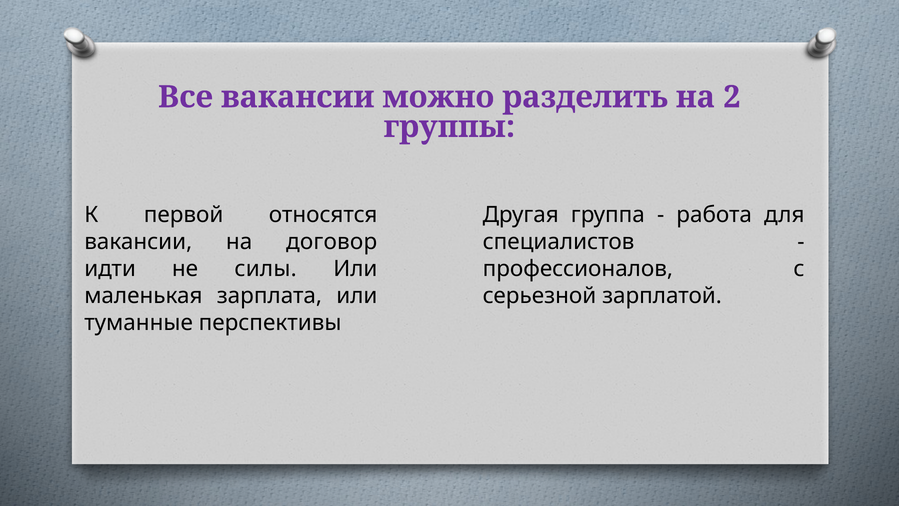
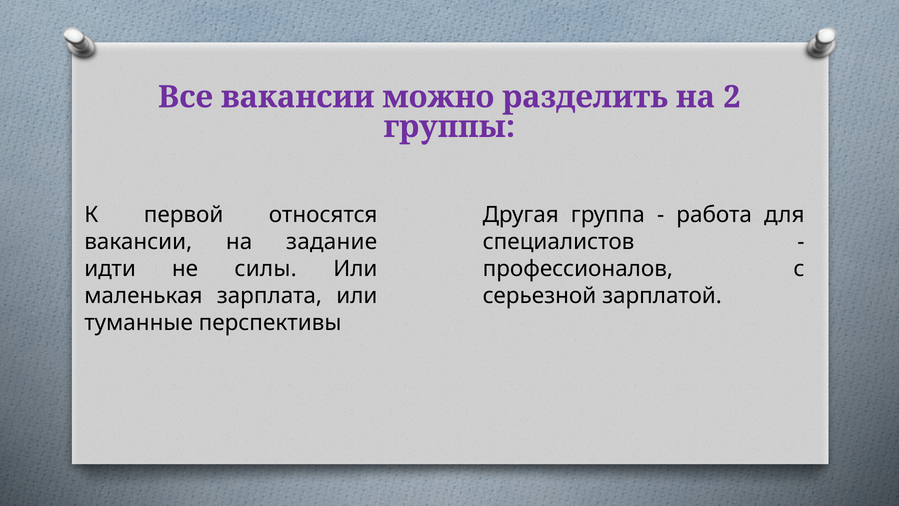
договор: договор -> задание
